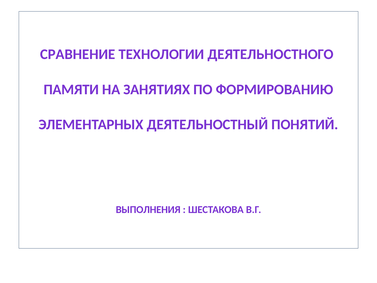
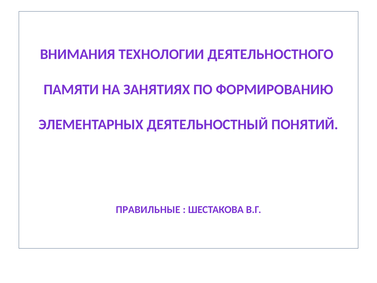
СРАВНЕНИЕ: СРАВНЕНИЕ -> ВНИМАНИЯ
ВЫПОЛНЕНИЯ: ВЫПОЛНЕНИЯ -> ПРАВИЛЬНЫЕ
